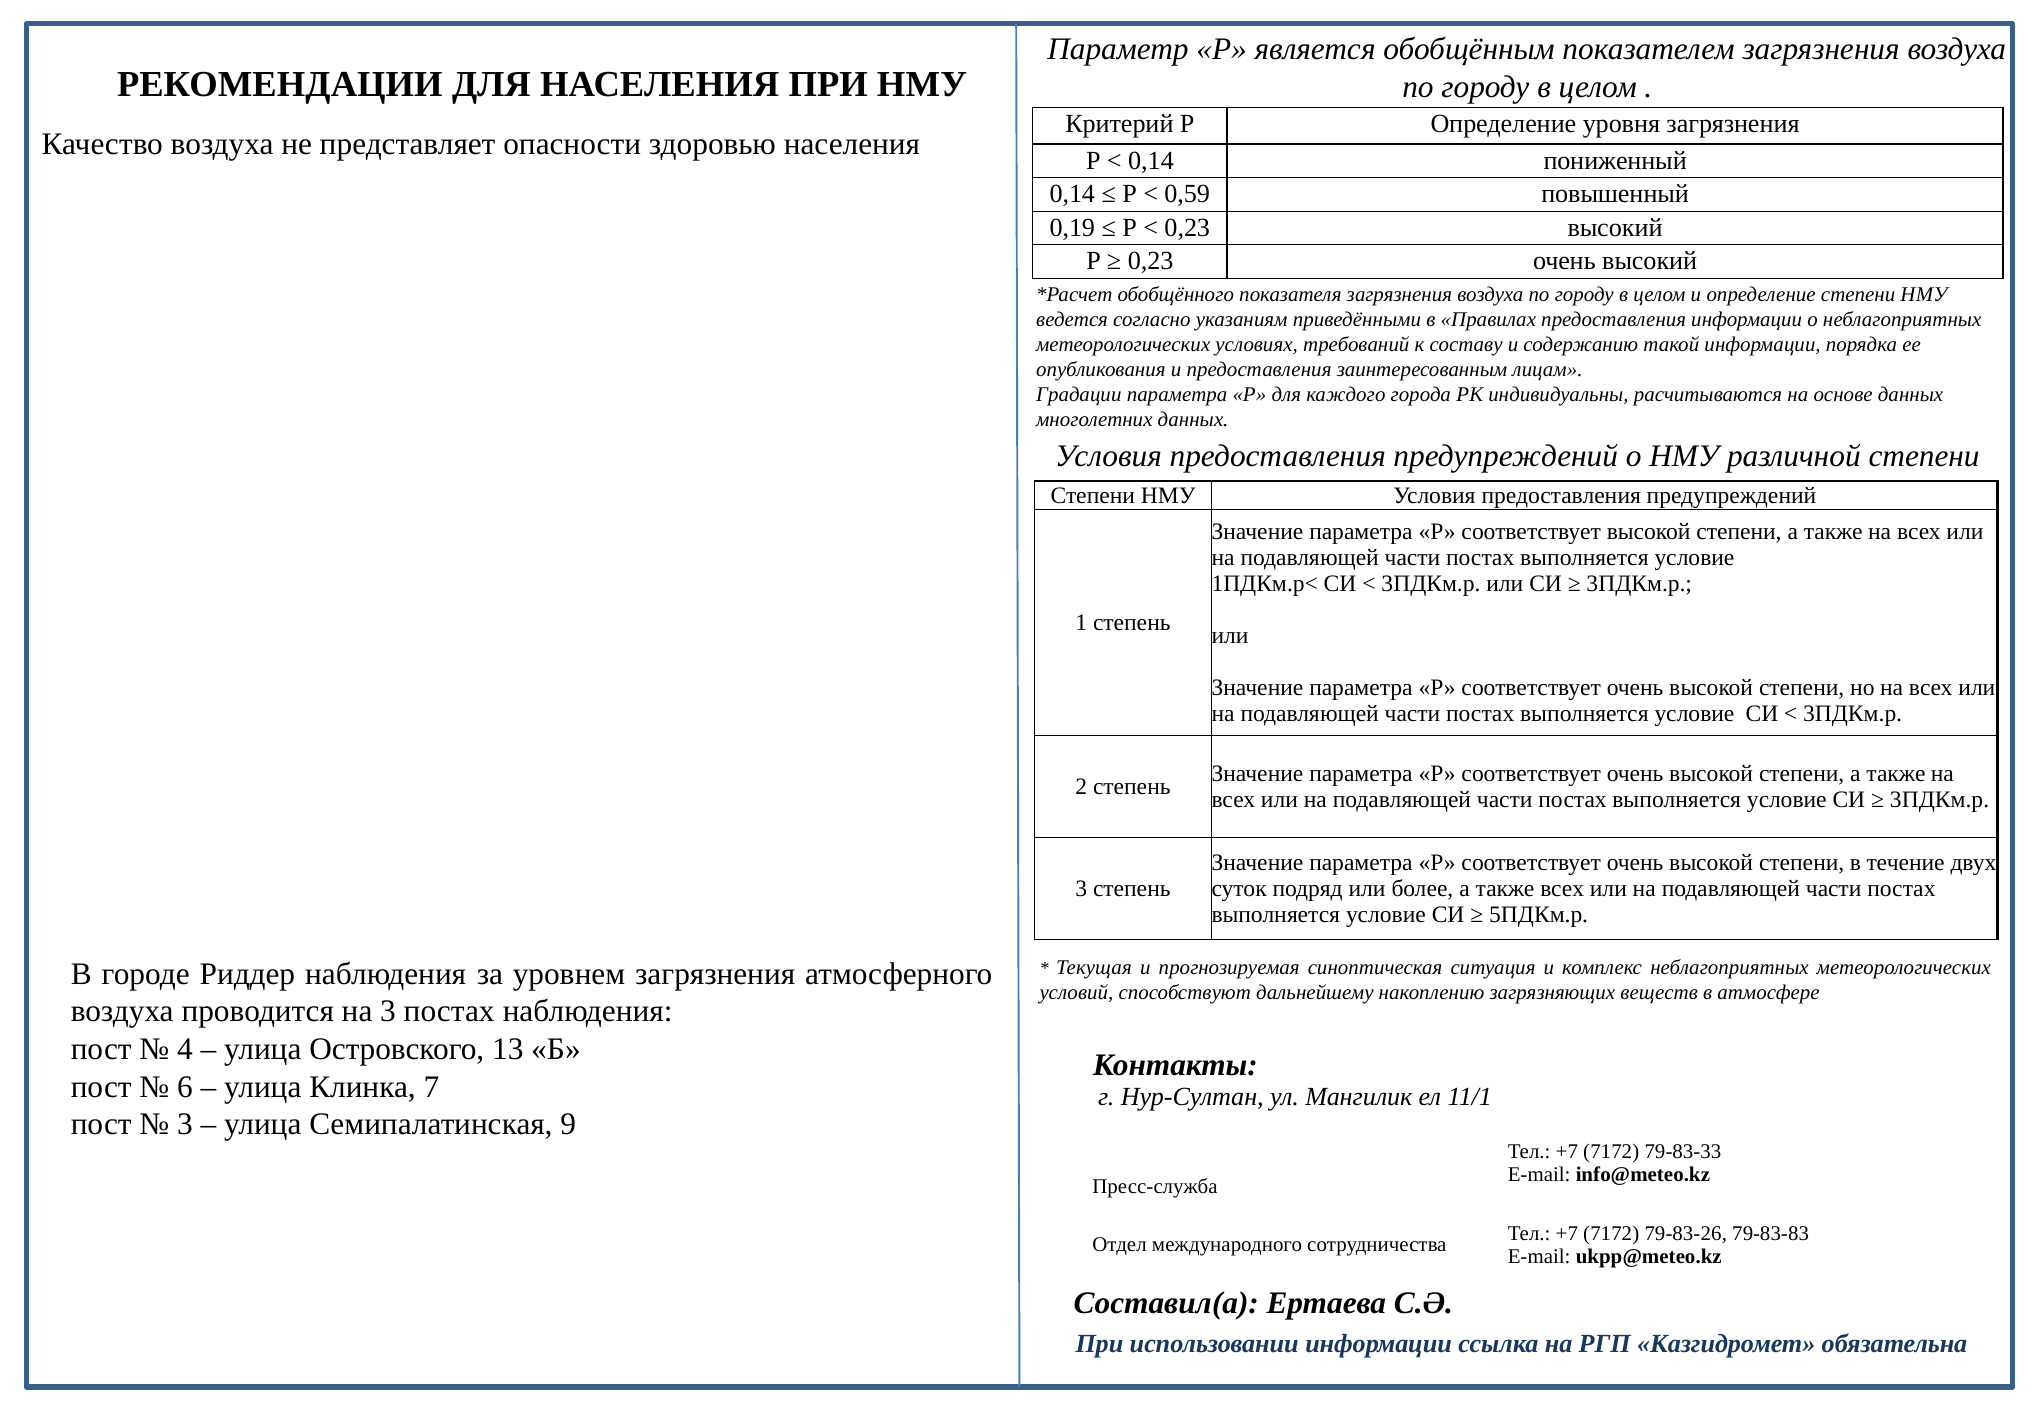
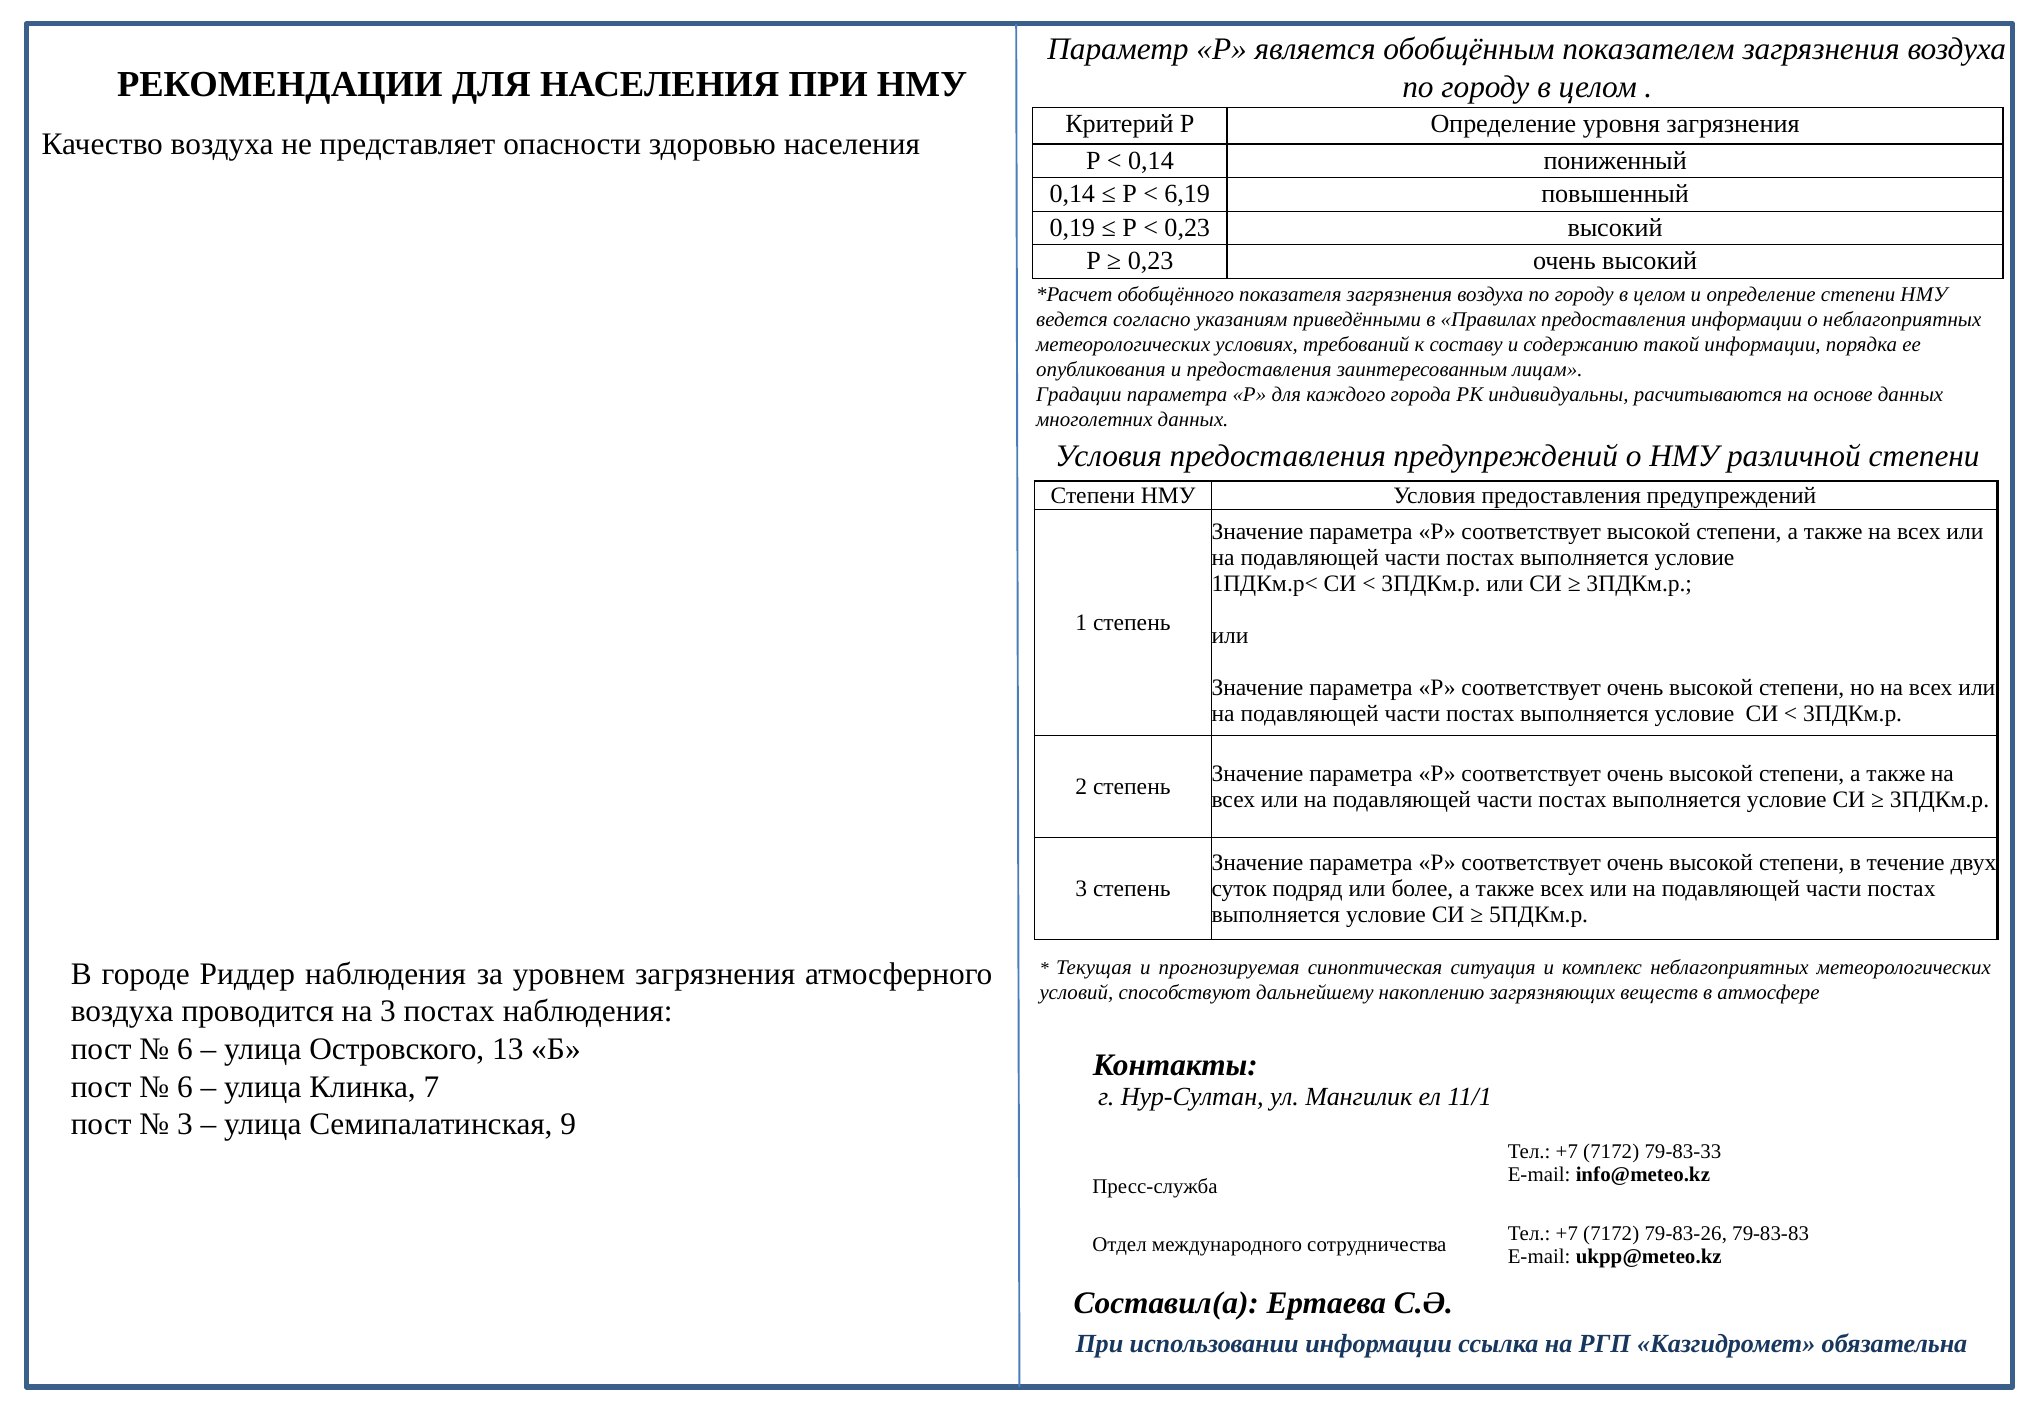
0,59: 0,59 -> 6,19
4 at (185, 1050): 4 -> 6
